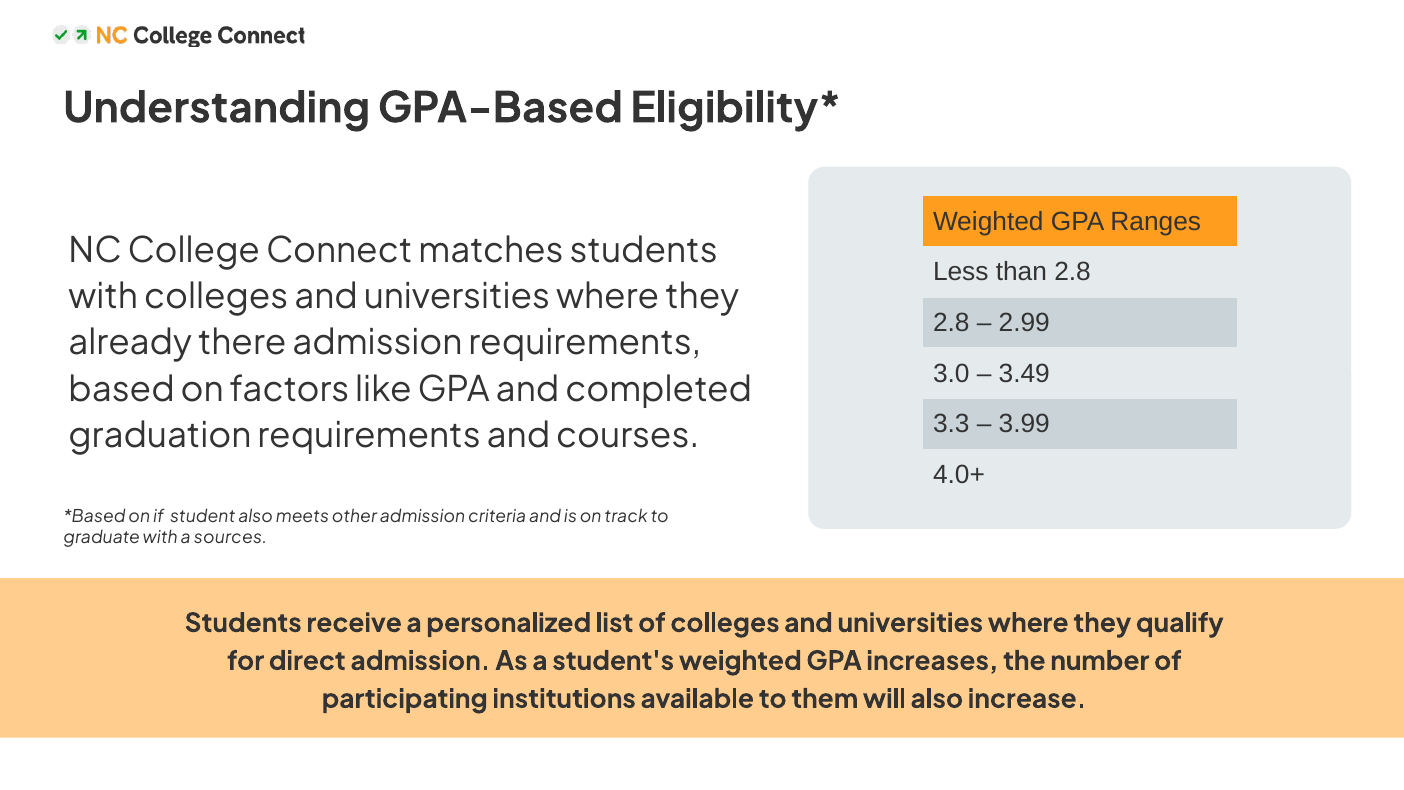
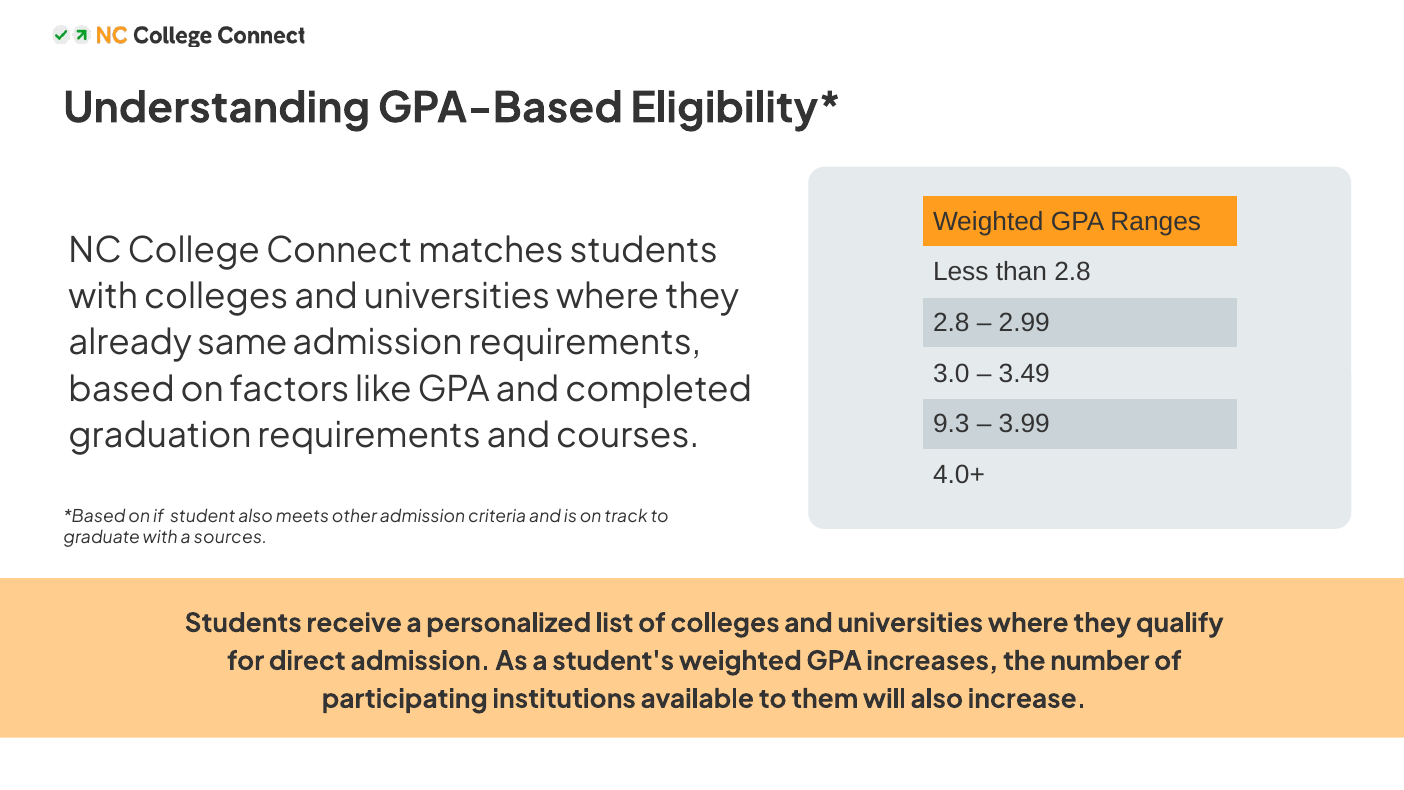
there: there -> same
3.3: 3.3 -> 9.3
